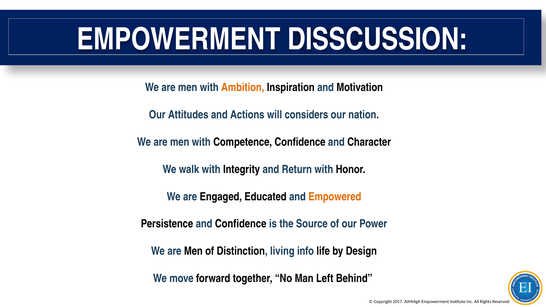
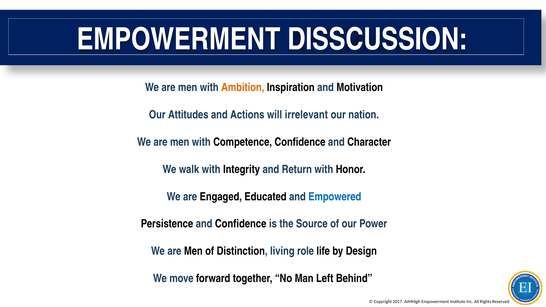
considers: considers -> irrelevant
Empowered colour: orange -> blue
info: info -> role
